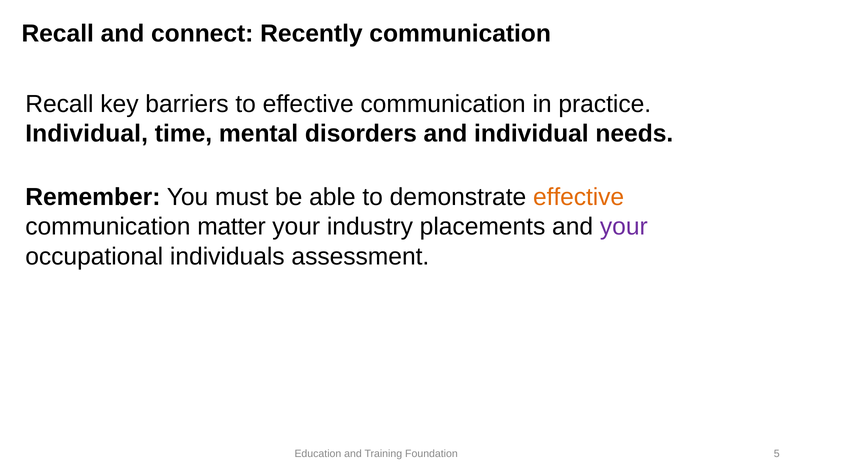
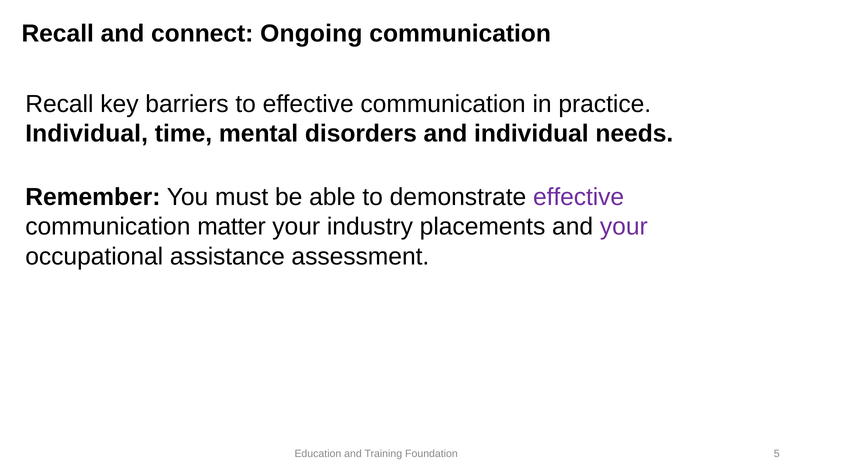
Recently: Recently -> Ongoing
effective at (579, 197) colour: orange -> purple
individuals: individuals -> assistance
